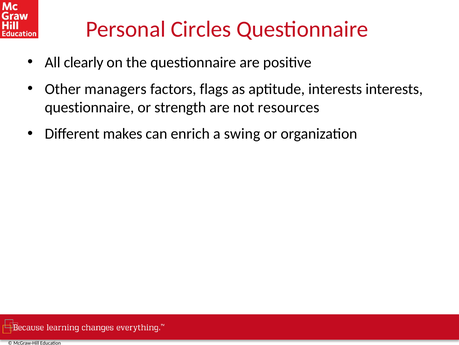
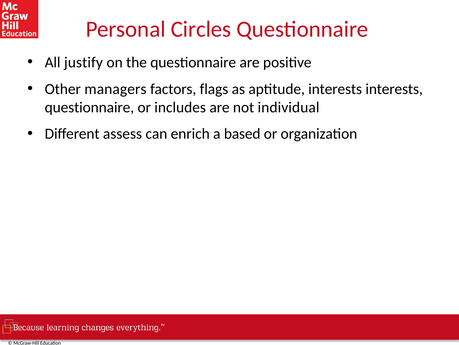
clearly: clearly -> justify
strength: strength -> includes
resources: resources -> individual
makes: makes -> assess
swing: swing -> based
